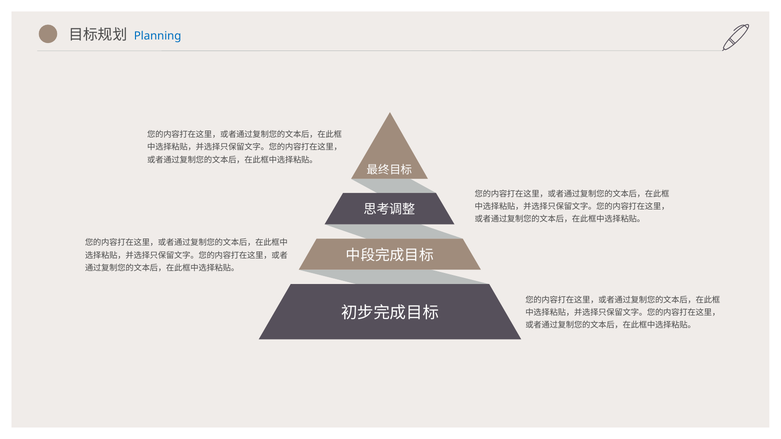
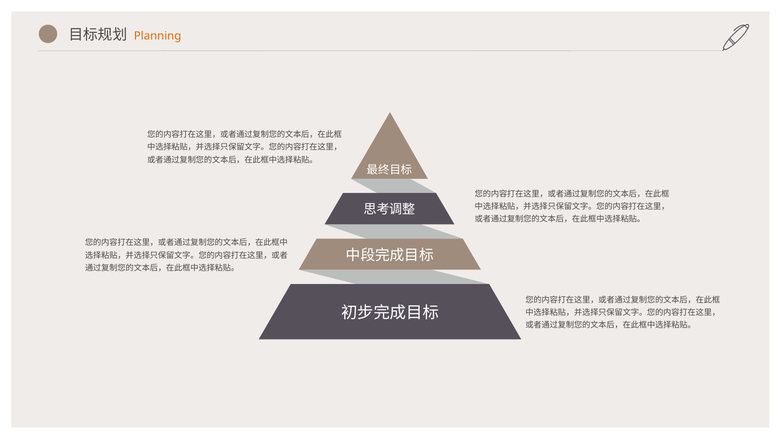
Planning colour: blue -> orange
